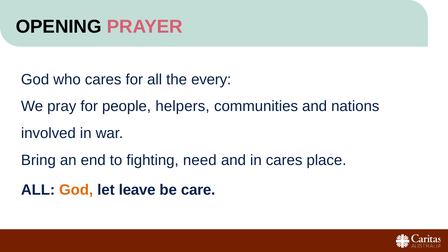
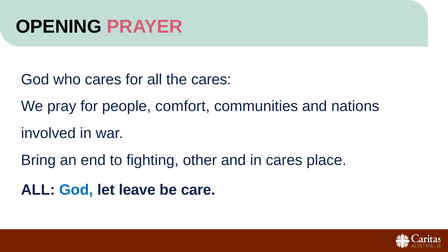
the every: every -> cares
helpers: helpers -> comfort
need: need -> other
God at (76, 190) colour: orange -> blue
